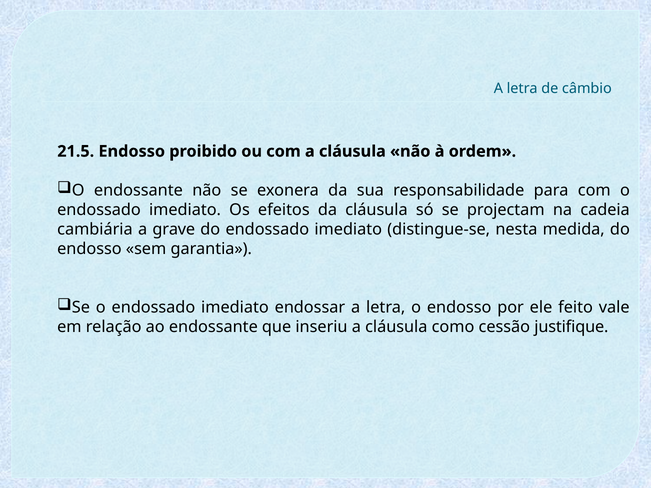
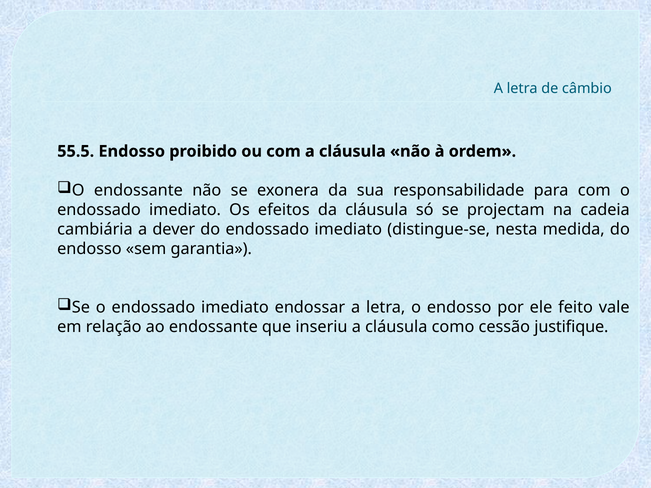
21.5: 21.5 -> 55.5
grave: grave -> dever
